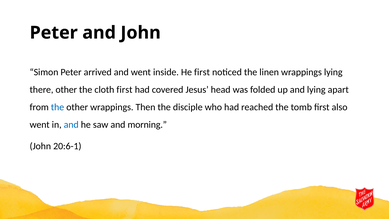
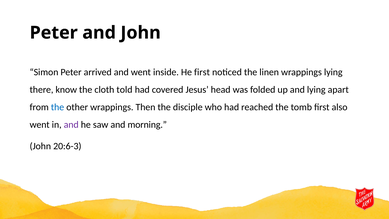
there other: other -> know
cloth first: first -> told
and at (71, 125) colour: blue -> purple
20:6-1: 20:6-1 -> 20:6-3
